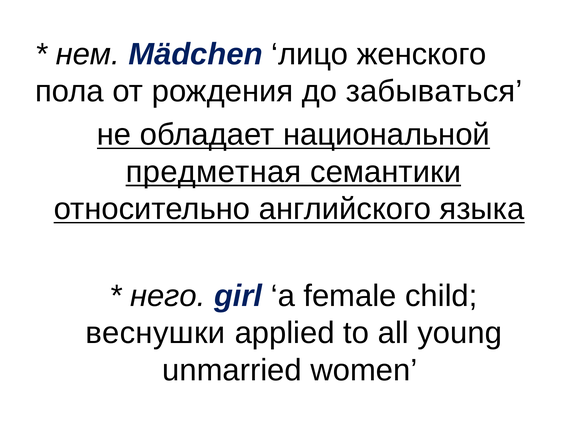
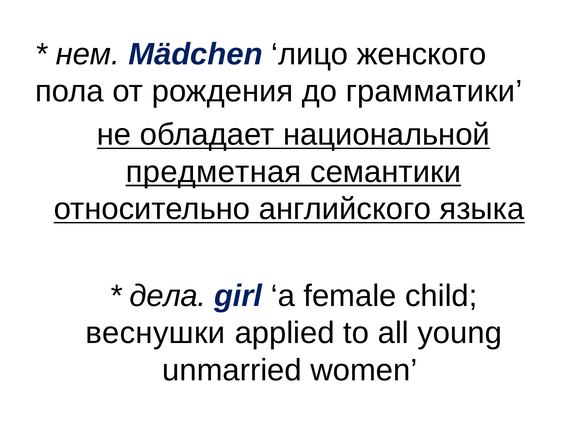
забываться: забываться -> грамматики
него: него -> дела
